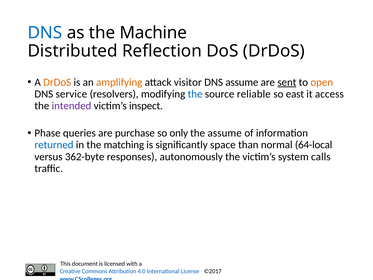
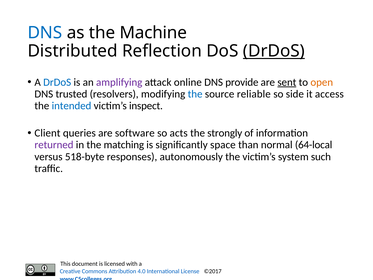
DrDoS at (274, 51) underline: none -> present
DrDoS at (57, 82) colour: orange -> blue
amplifying colour: orange -> purple
visitor: visitor -> online
DNS assume: assume -> provide
service: service -> trusted
east: east -> side
intended colour: purple -> blue
Phase: Phase -> Client
purchase: purchase -> software
only: only -> acts
the assume: assume -> strongly
returned colour: blue -> purple
362-byte: 362-byte -> 518-byte
calls: calls -> such
